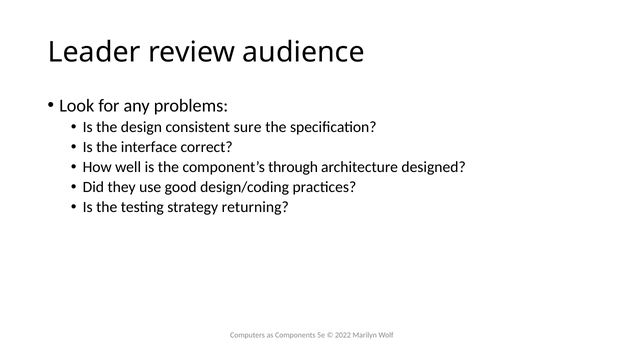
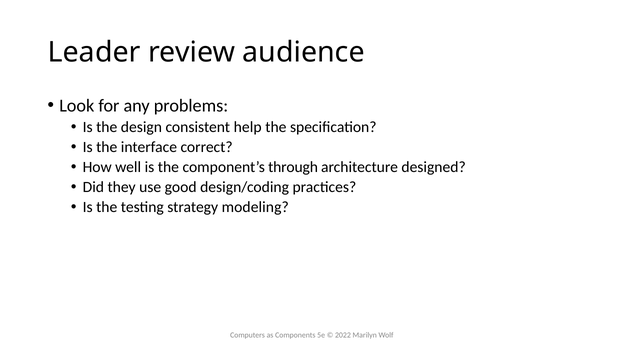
sure: sure -> help
returning: returning -> modeling
